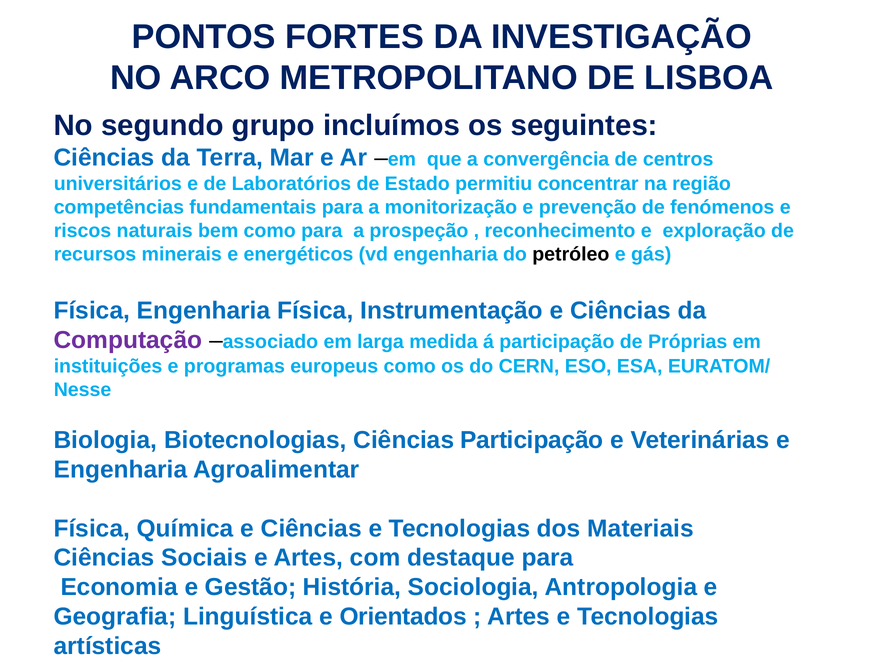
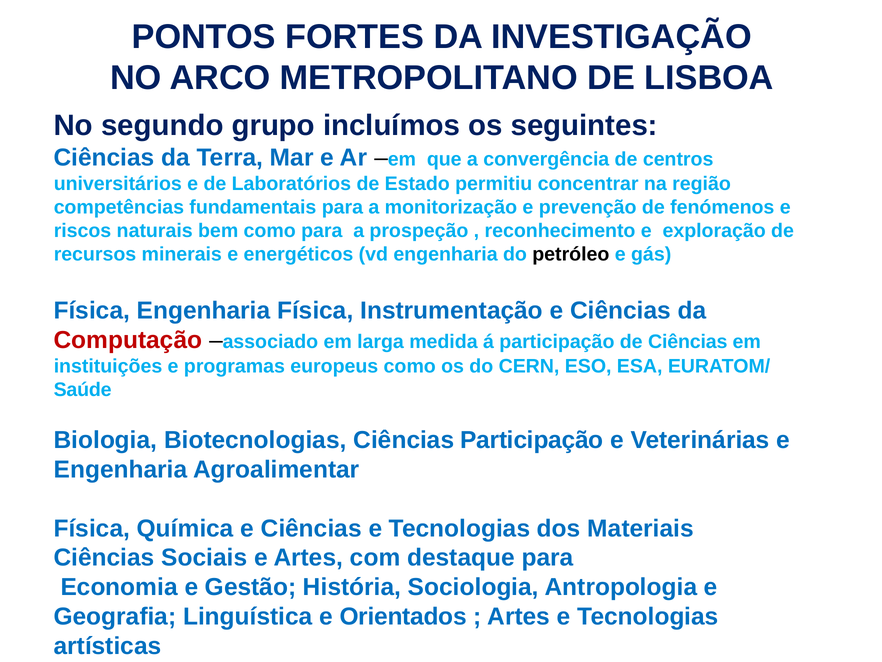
Computação colour: purple -> red
de Próprias: Próprias -> Ciências
Nesse: Nesse -> Saúde
